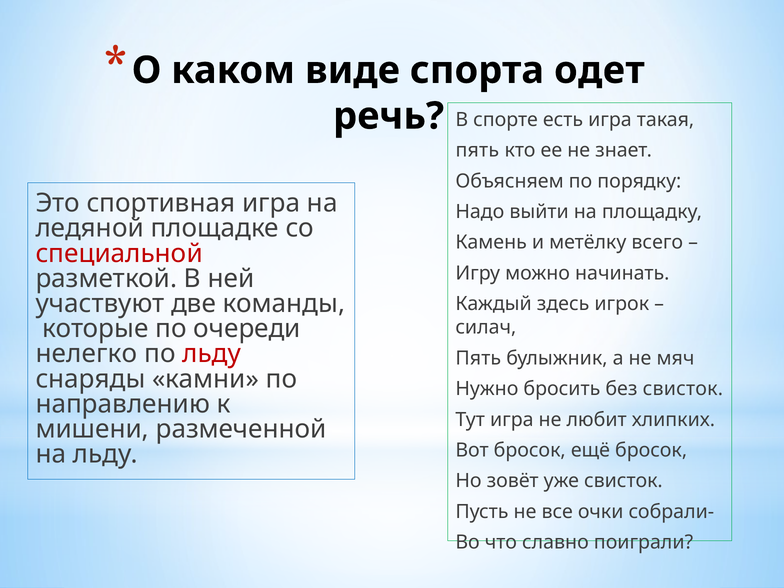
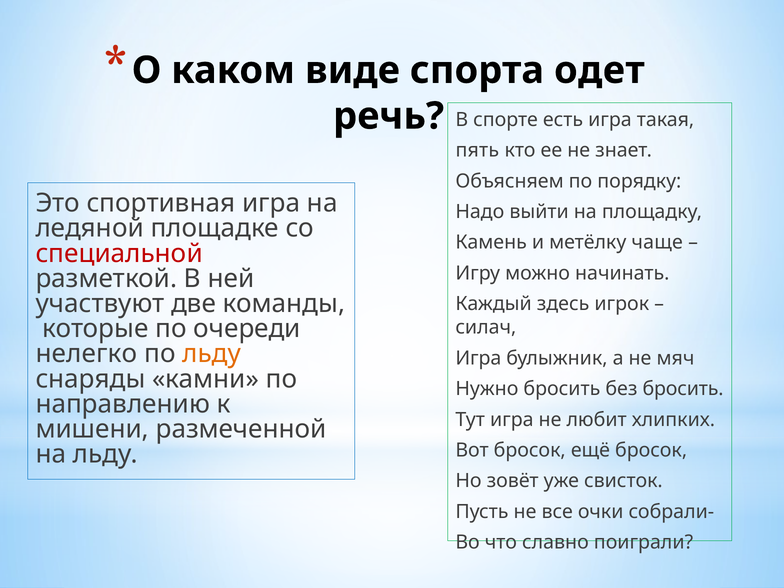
всего: всего -> чаще
льду at (212, 354) colour: red -> orange
Пять at (478, 358): Пять -> Игра
без свисток: свисток -> бросить
